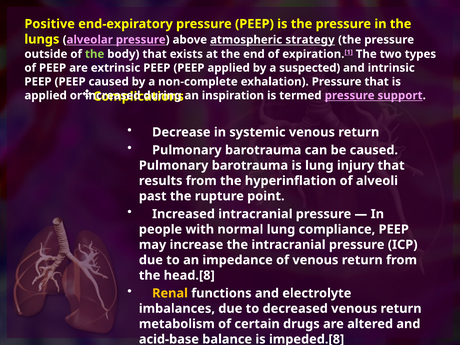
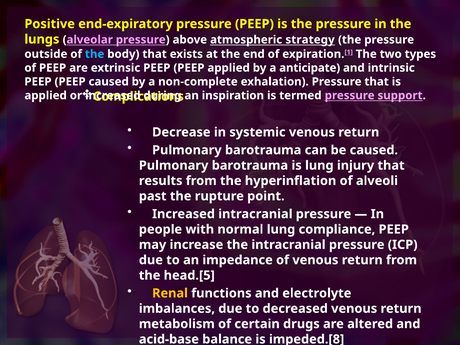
the at (95, 54) colour: light green -> light blue
suspected: suspected -> anticipate
head.[8: head.[8 -> head.[5
